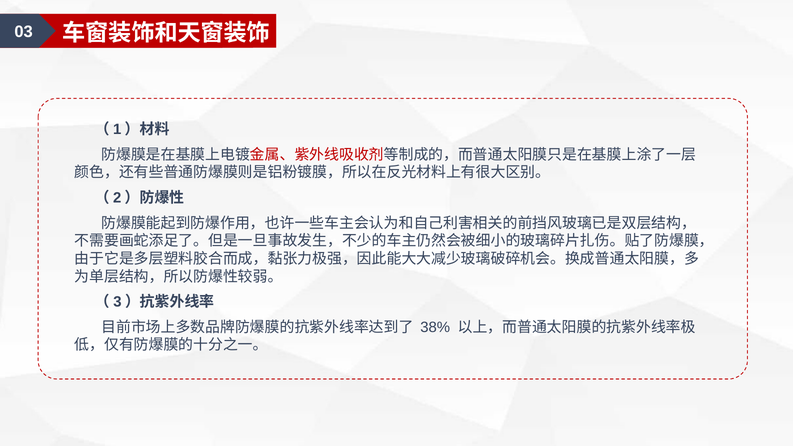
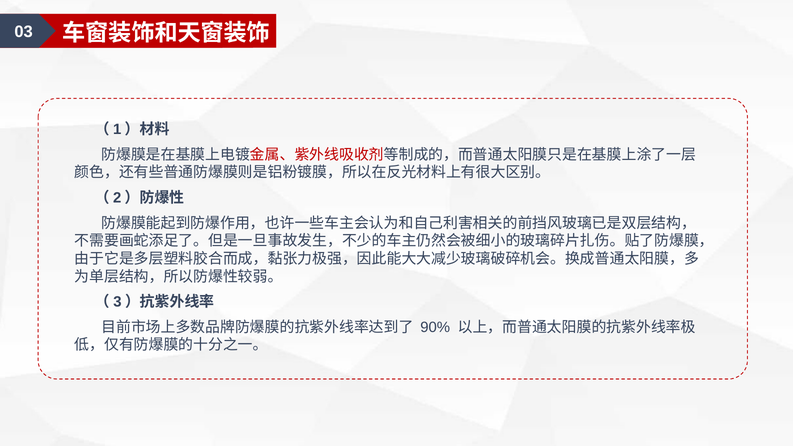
38%: 38% -> 90%
